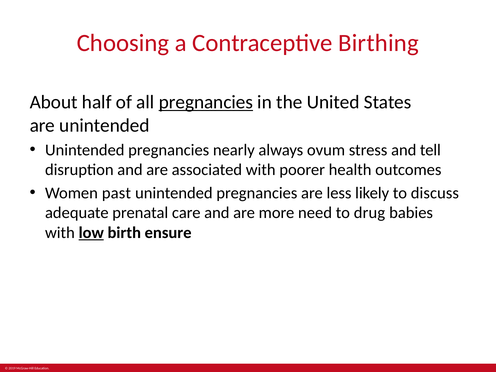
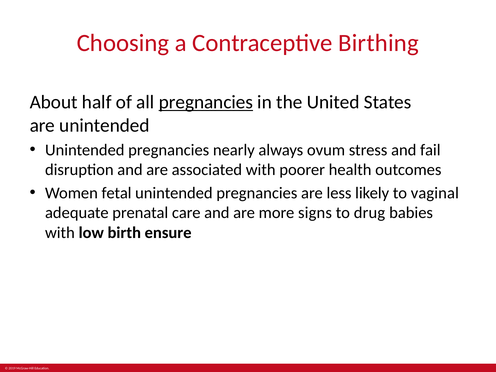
tell: tell -> fail
past: past -> fetal
discuss: discuss -> vaginal
need: need -> signs
low underline: present -> none
